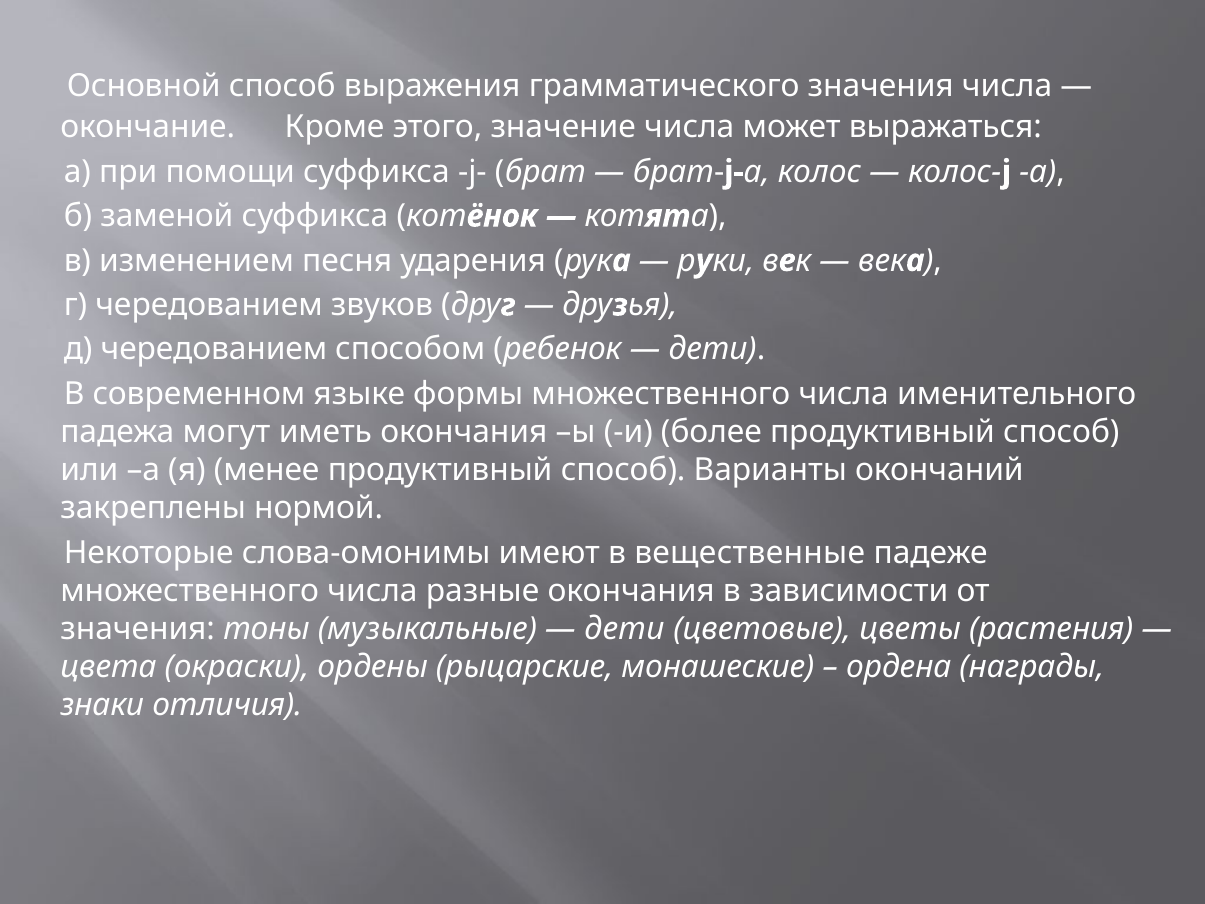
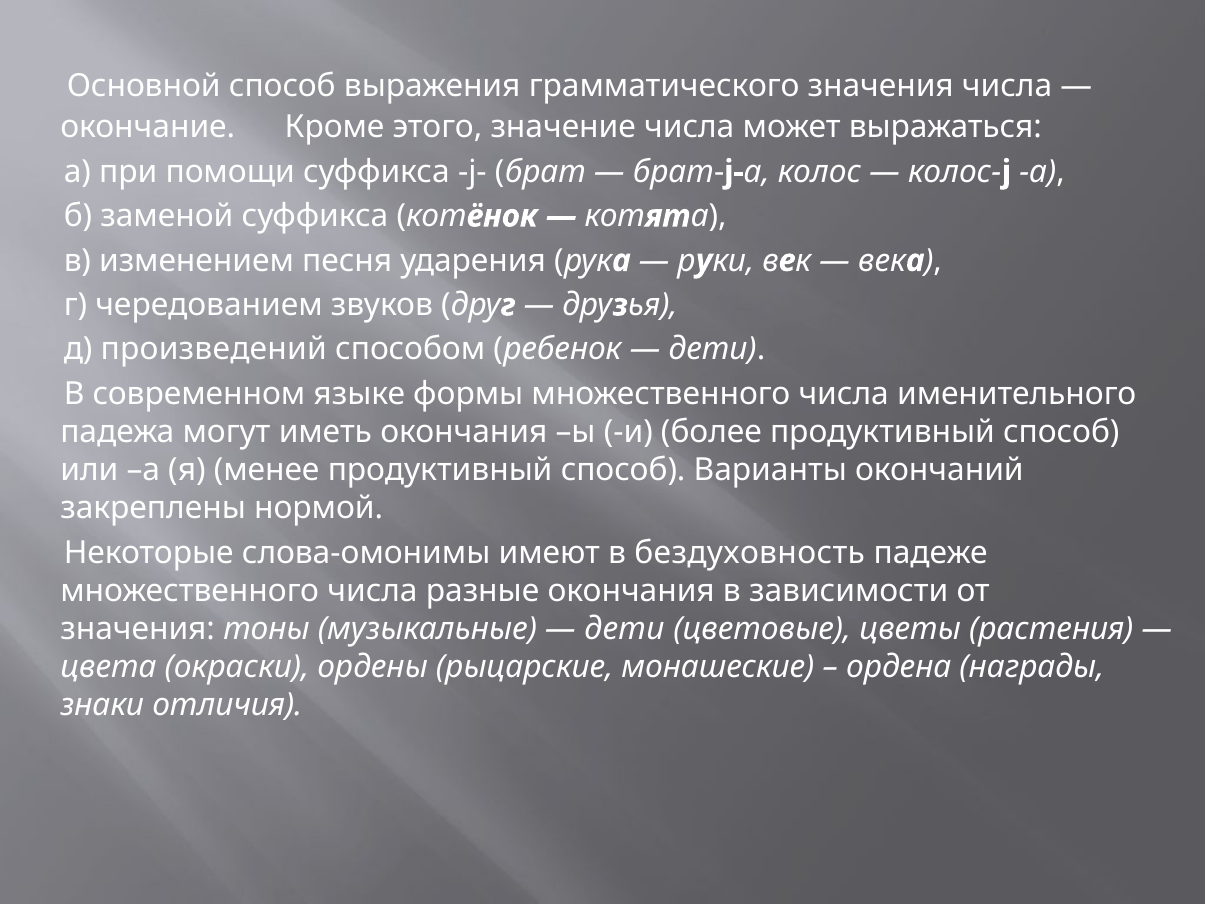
д чередованием: чередованием -> произведений
вещественные: вещественные -> бездуховность
